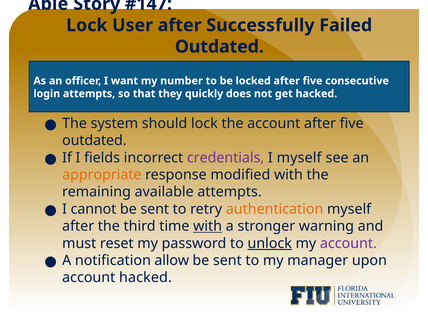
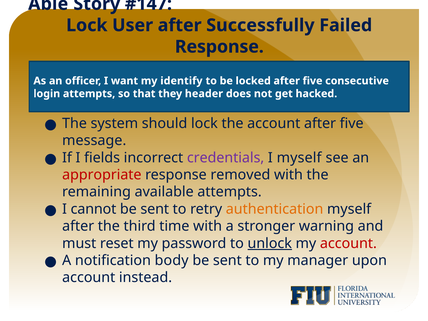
Outdated at (219, 47): Outdated -> Response
number: number -> identify
quickly: quickly -> header
outdated at (94, 141): outdated -> message
appropriate colour: orange -> red
modified: modified -> removed
with at (208, 226) underline: present -> none
account at (348, 243) colour: purple -> red
allow: allow -> body
account hacked: hacked -> instead
